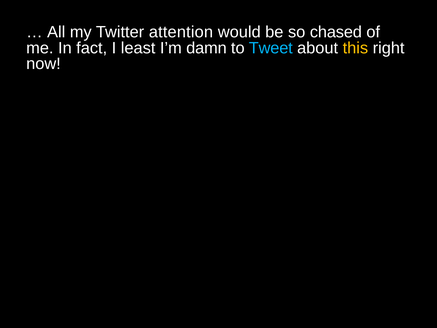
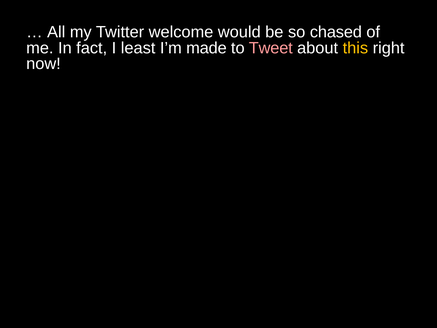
attention: attention -> welcome
damn: damn -> made
Tweet colour: light blue -> pink
